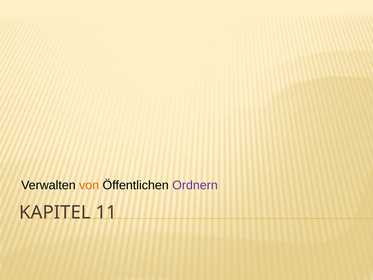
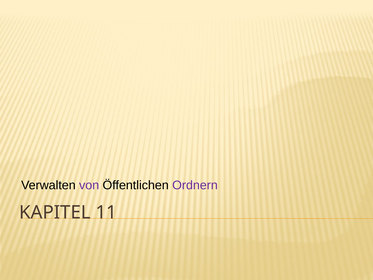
von colour: orange -> purple
